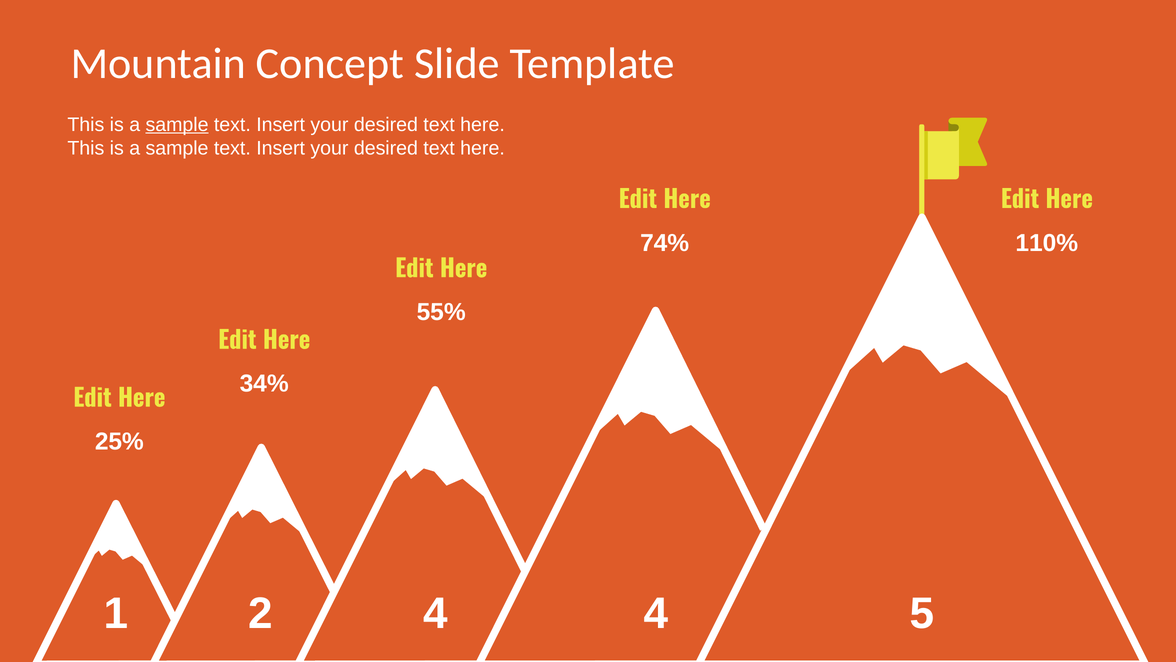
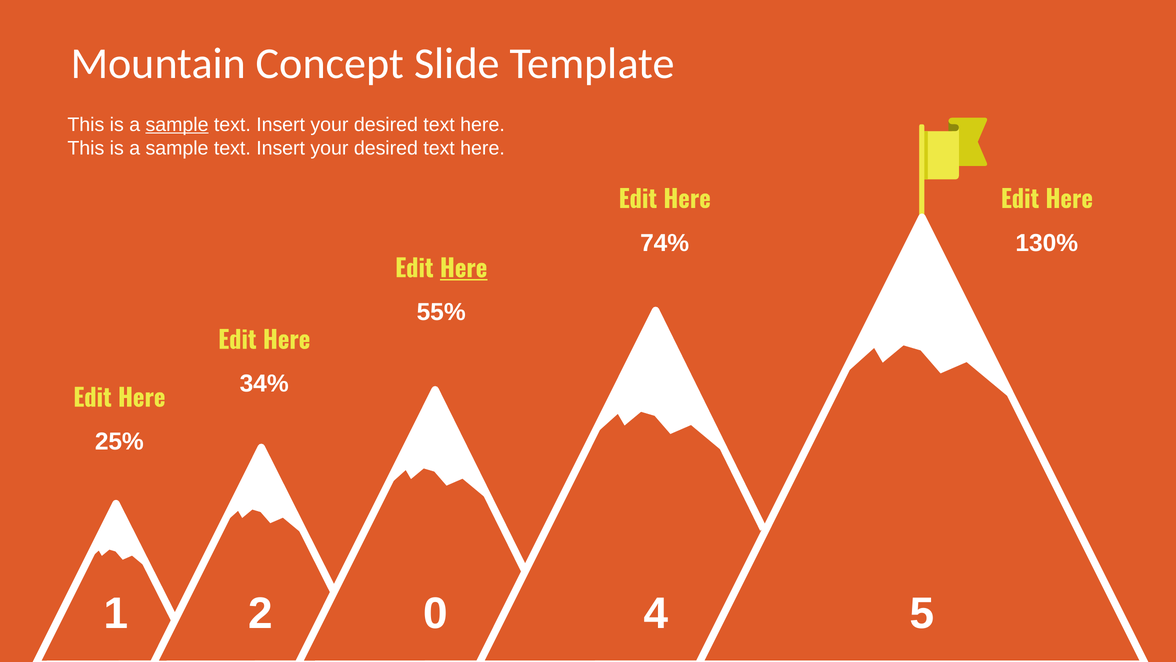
110%: 110% -> 130%
Here at (464, 269) underline: none -> present
2 4: 4 -> 0
